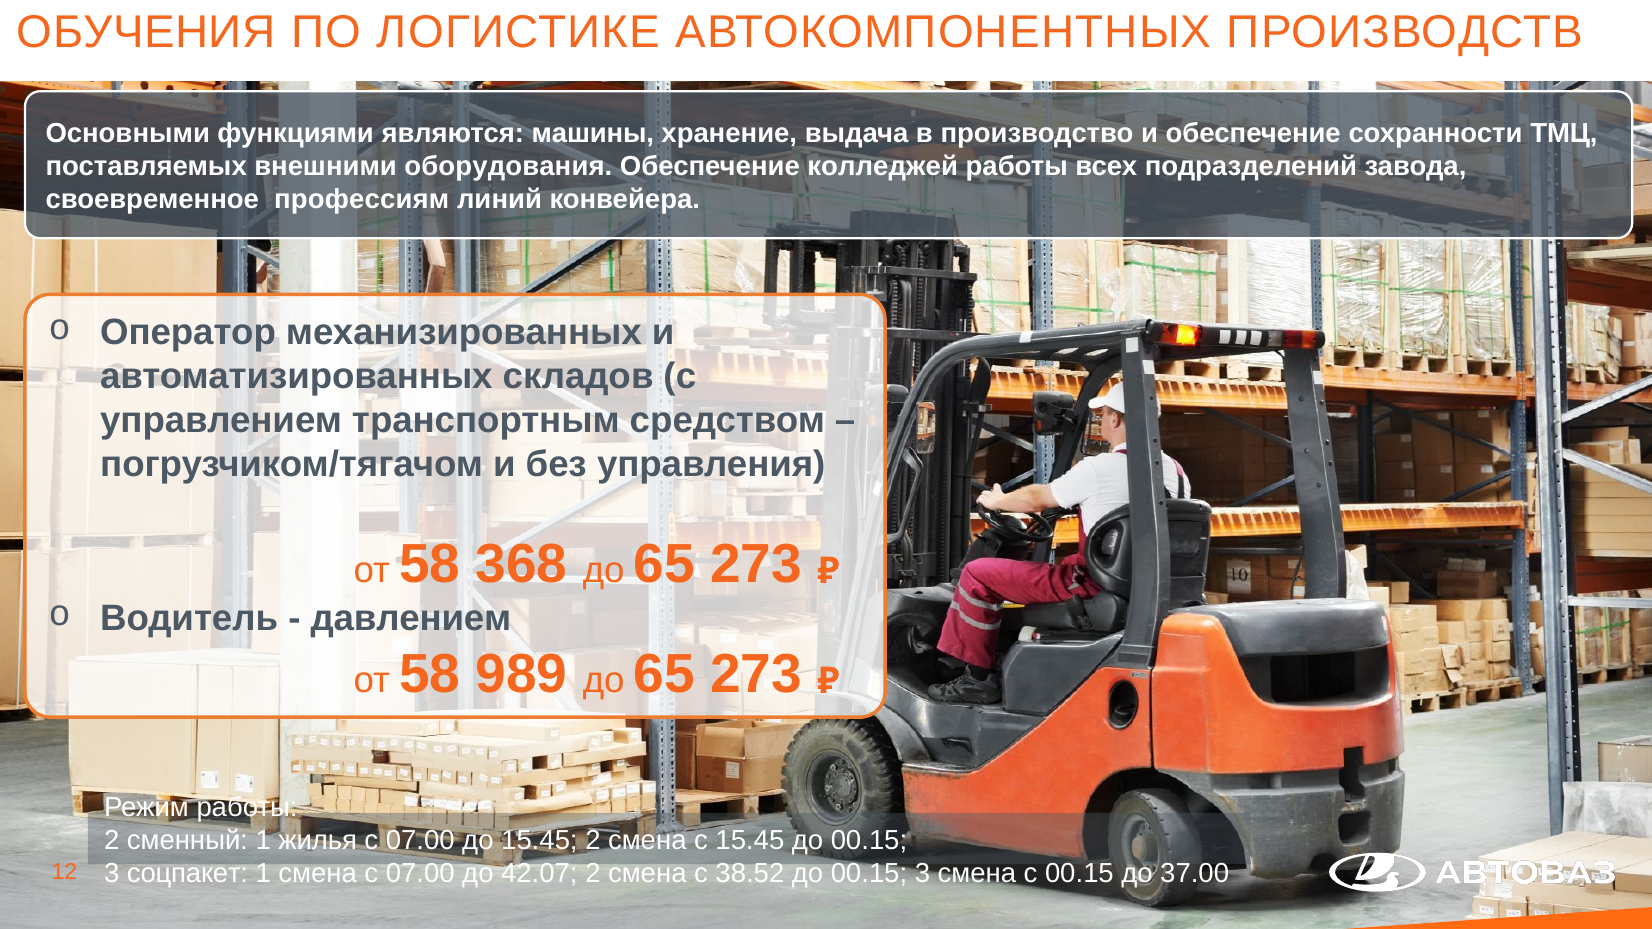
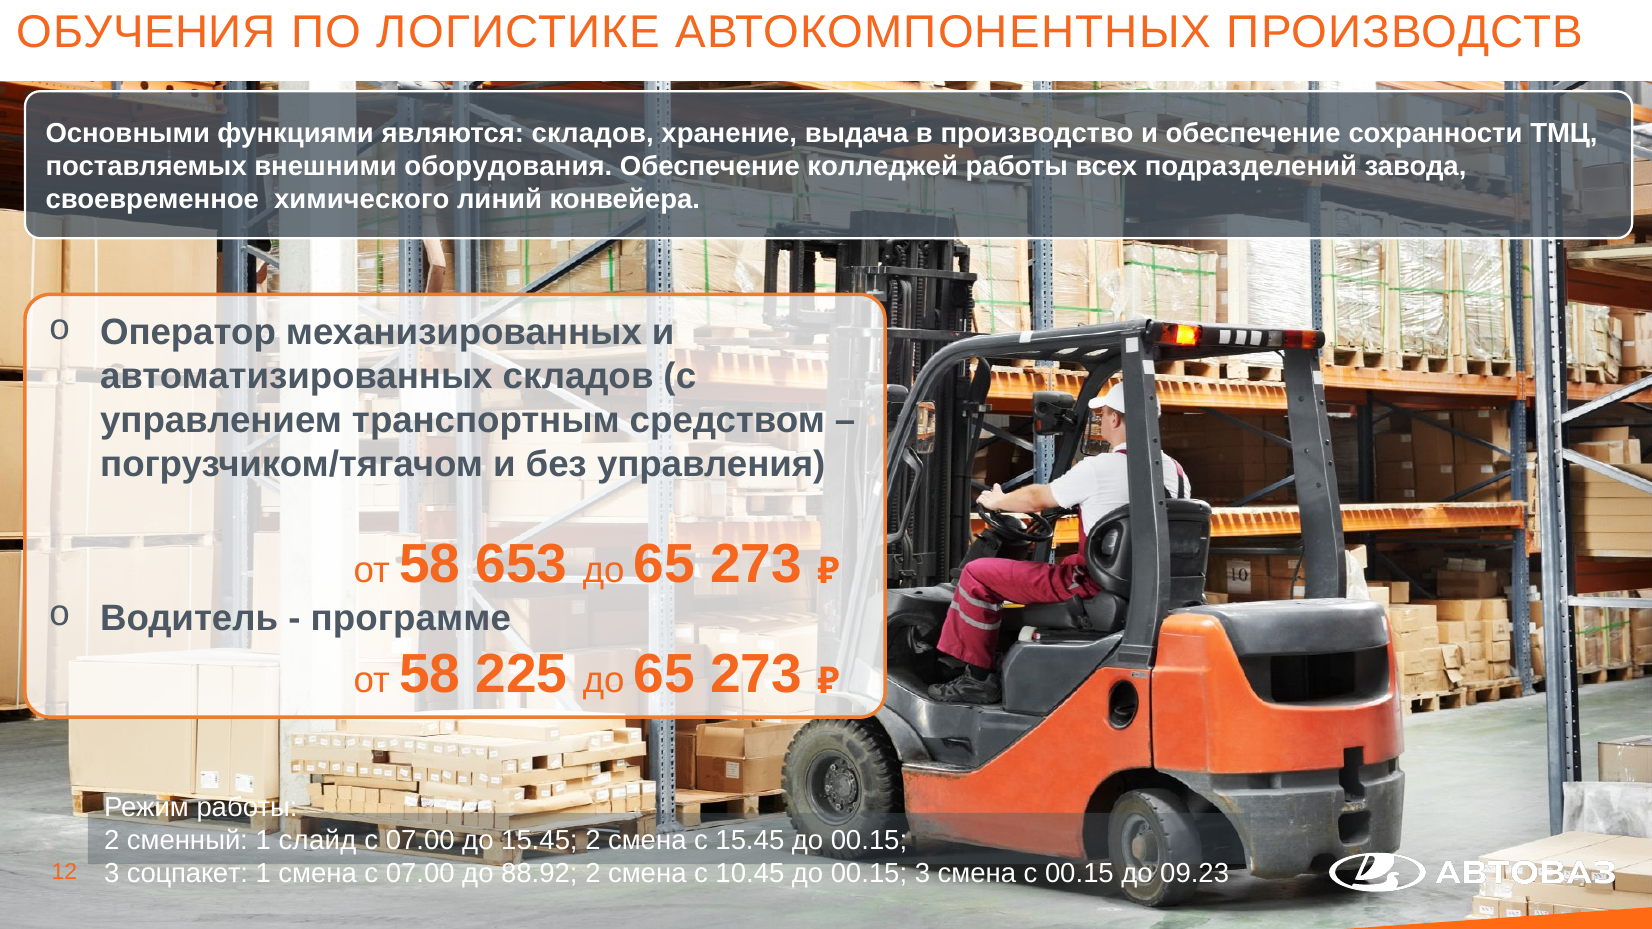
являются машины: машины -> складов
профессиям: профессиям -> химического
368: 368 -> 653
давлением: давлением -> программе
989: 989 -> 225
жилья: жилья -> слайд
42.07: 42.07 -> 88.92
38.52: 38.52 -> 10.45
37.00: 37.00 -> 09.23
